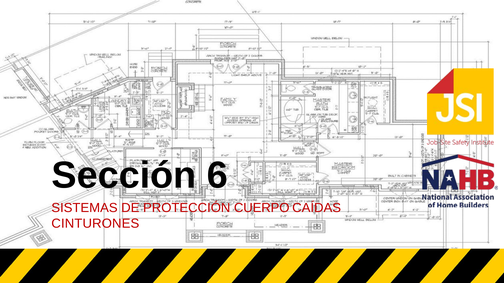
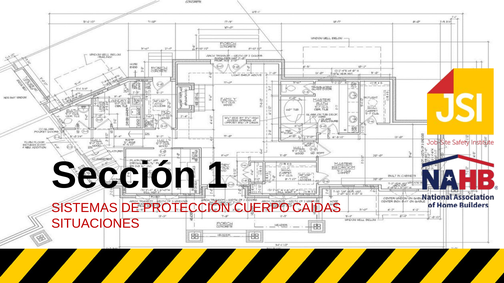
6: 6 -> 1
CINTURONES: CINTURONES -> SITUACIONES
